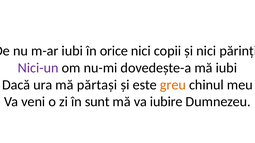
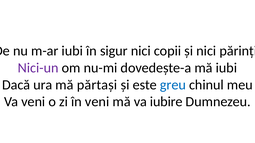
orice: orice -> sigur
greu colour: orange -> blue
în sunt: sunt -> veni
